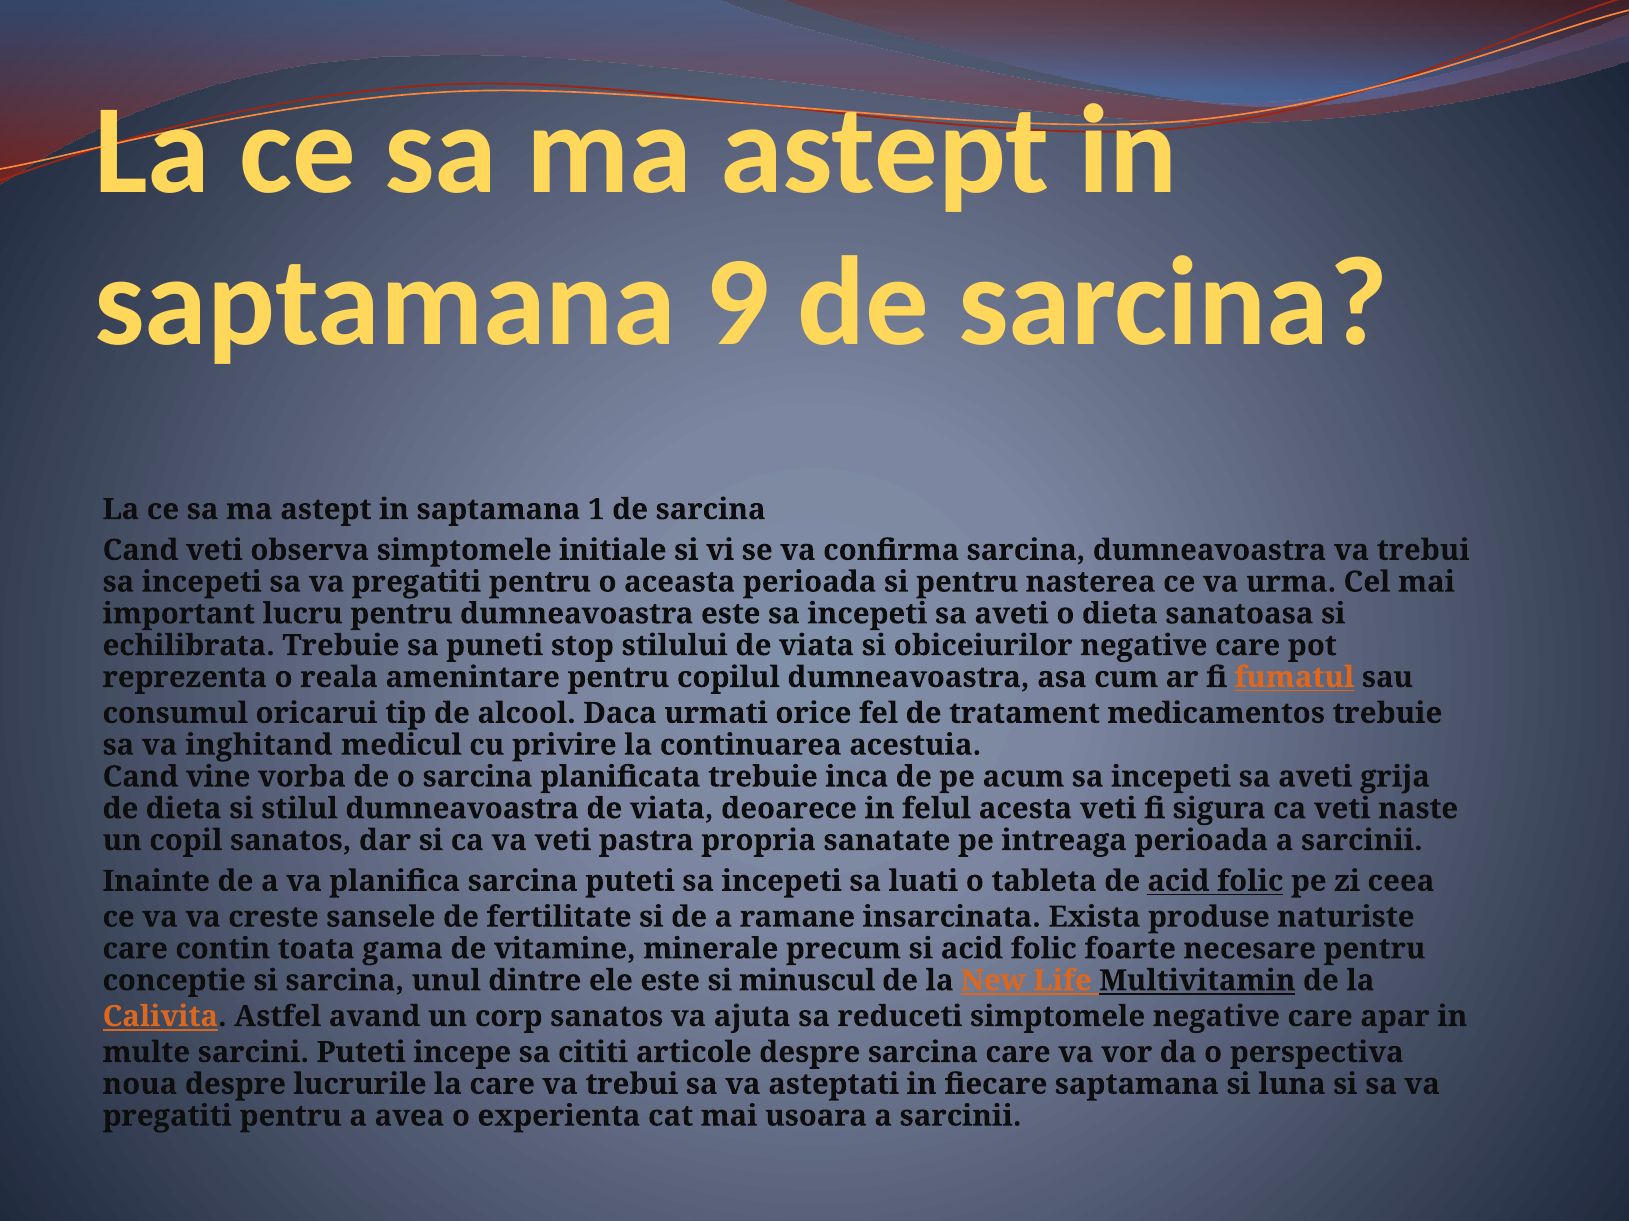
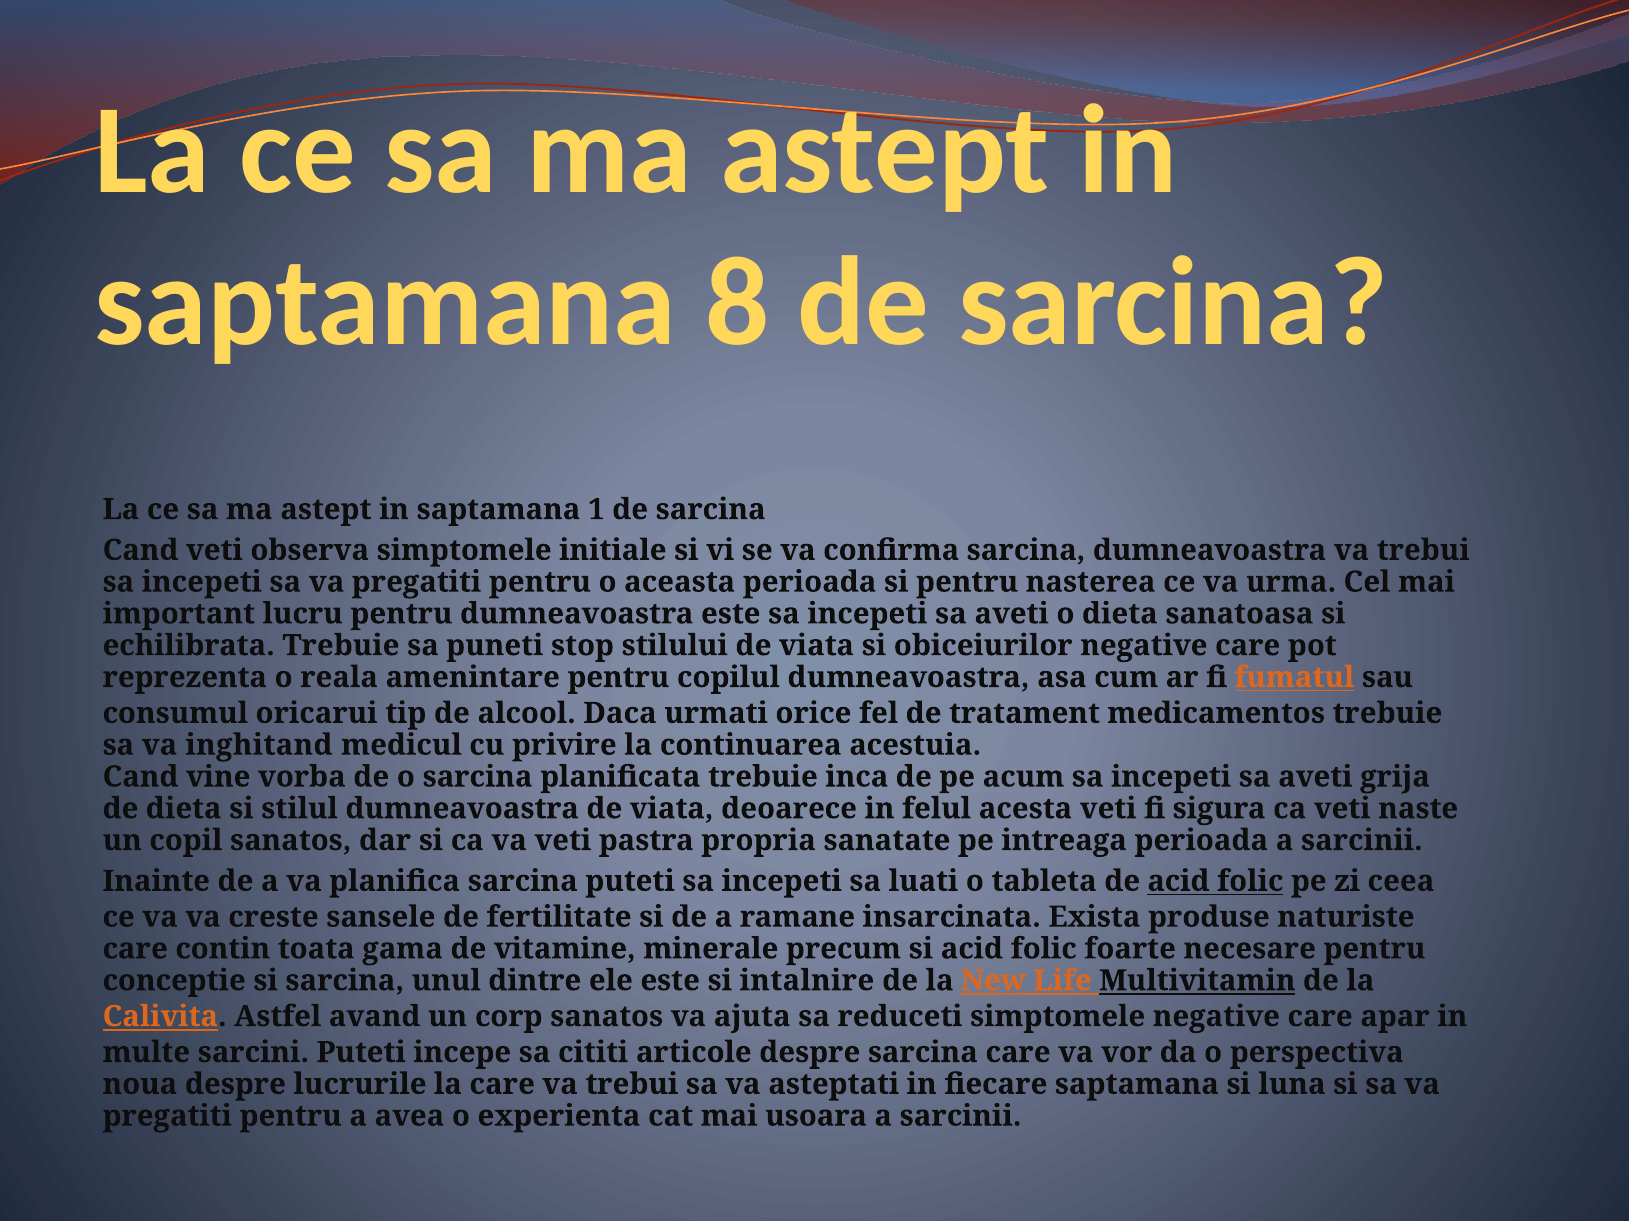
9: 9 -> 8
minuscul: minuscul -> intalnire
